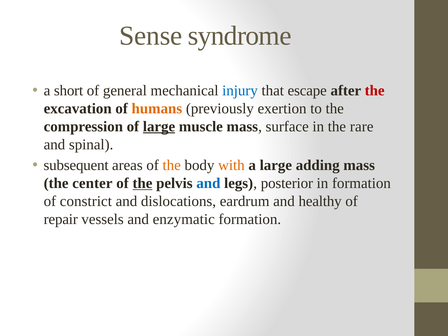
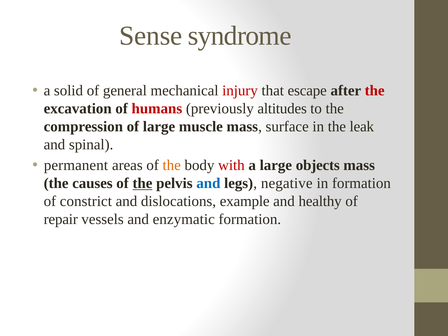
short: short -> solid
injury colour: blue -> red
humans colour: orange -> red
exertion: exertion -> altitudes
large at (159, 126) underline: present -> none
rare: rare -> leak
subsequent: subsequent -> permanent
with colour: orange -> red
adding: adding -> objects
center: center -> causes
posterior: posterior -> negative
eardrum: eardrum -> example
